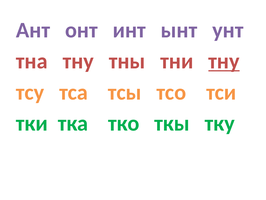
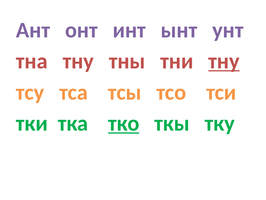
тко underline: none -> present
